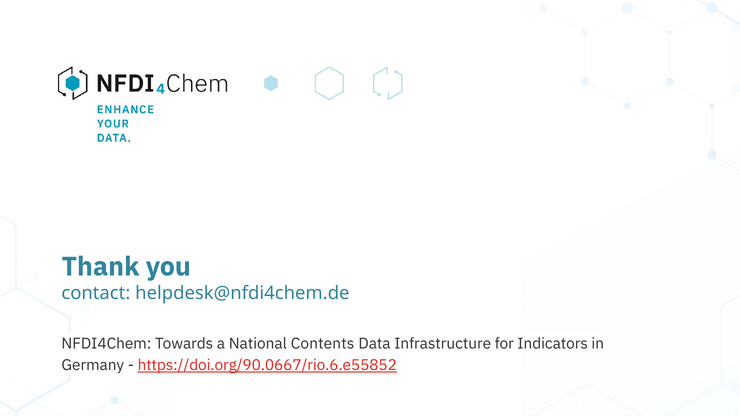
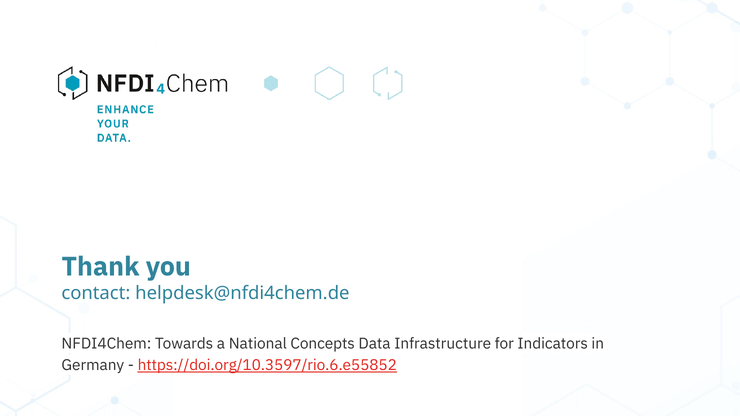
Contents: Contents -> Concepts
https://doi.org/90.0667/rio.6.e55852: https://doi.org/90.0667/rio.6.e55852 -> https://doi.org/10.3597/rio.6.e55852
